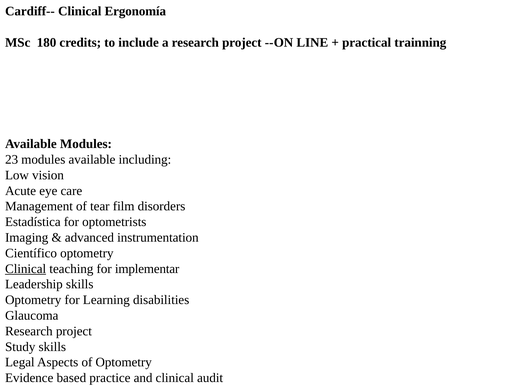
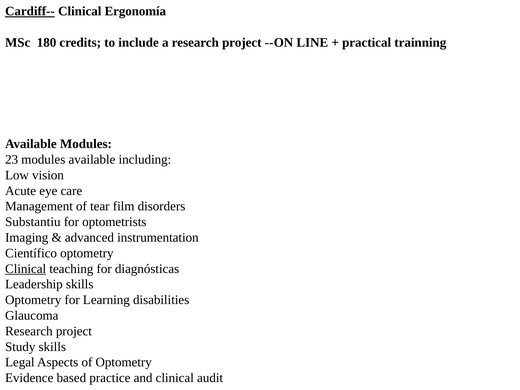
Cardiff-- underline: none -> present
Estadística: Estadística -> Substantiu
implementar: implementar -> diagnósticas
